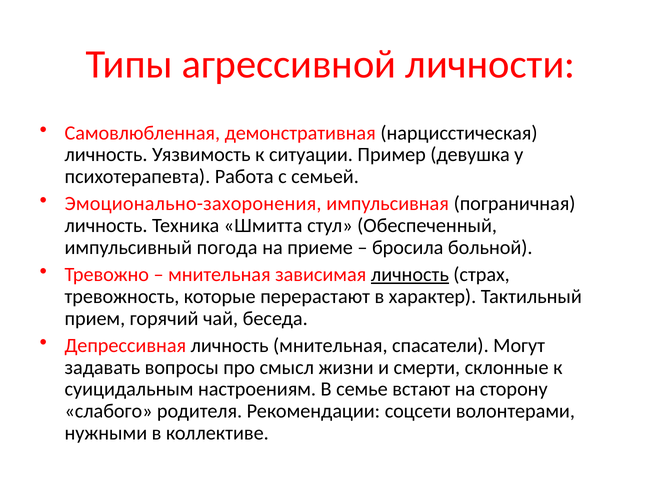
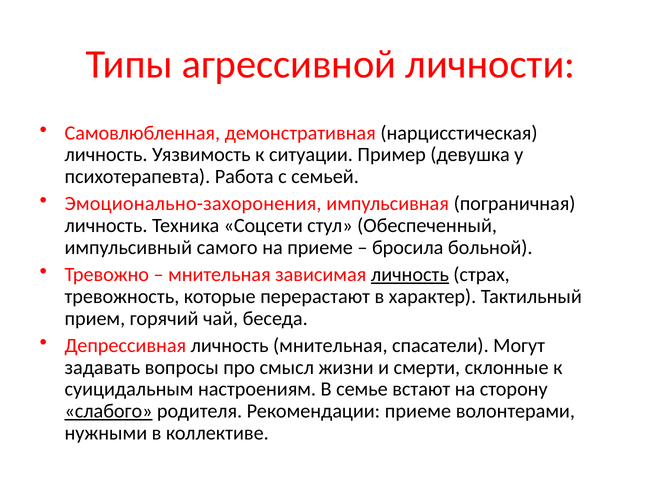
Шмитта: Шмитта -> Соцсети
погода: погода -> самого
слабого underline: none -> present
Рекомендации соцсети: соцсети -> приеме
